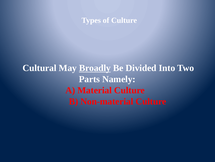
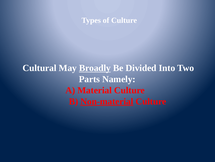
Non-material underline: none -> present
